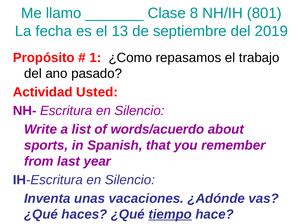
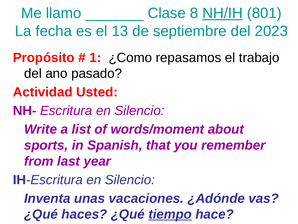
NH/IH underline: none -> present
2019: 2019 -> 2023
words/acuerdo: words/acuerdo -> words/moment
